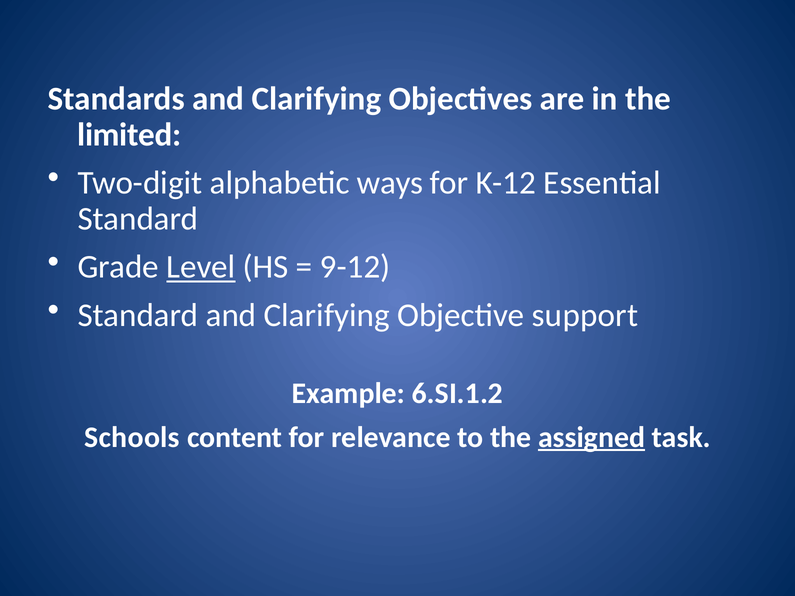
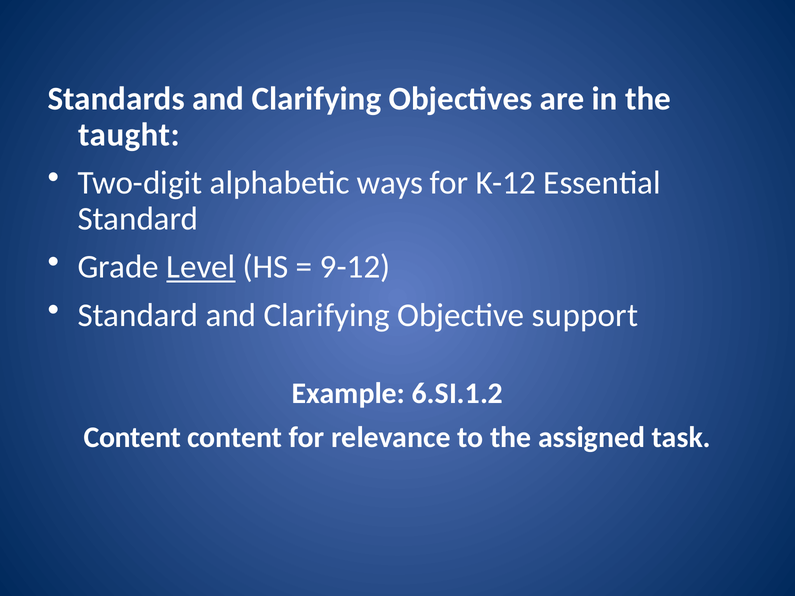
limited: limited -> taught
Schools at (132, 437): Schools -> Content
assigned underline: present -> none
